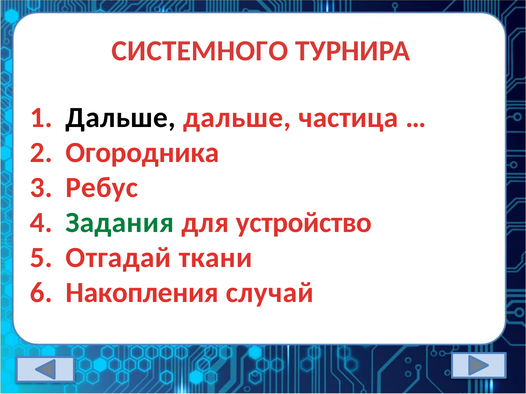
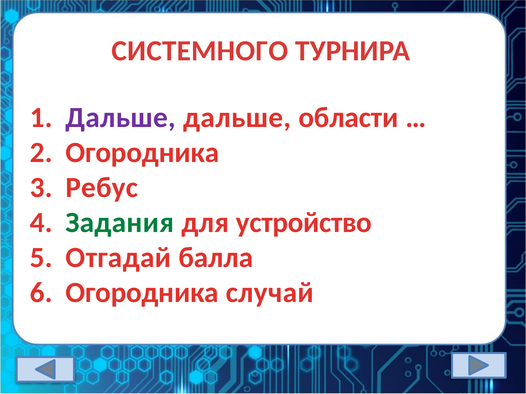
Дальше at (121, 118) colour: black -> purple
частица: частица -> области
ткани: ткани -> балла
Накопления at (142, 293): Накопления -> Огородника
